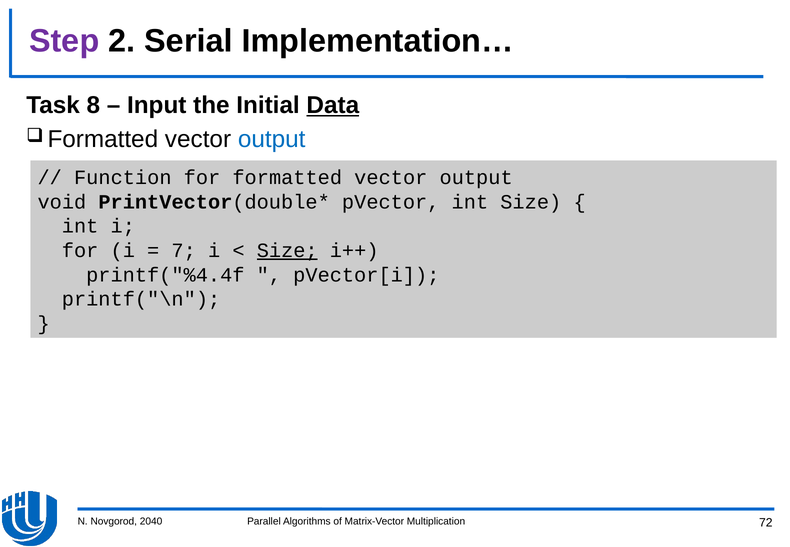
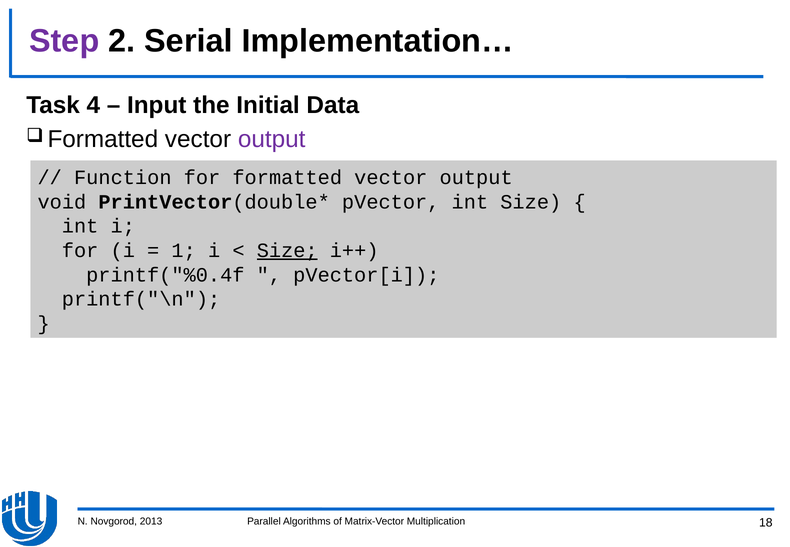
8: 8 -> 4
Data underline: present -> none
output at (272, 139) colour: blue -> purple
7: 7 -> 1
printf("%4.4f: printf("%4.4f -> printf("%0.4f
2040: 2040 -> 2013
72: 72 -> 18
